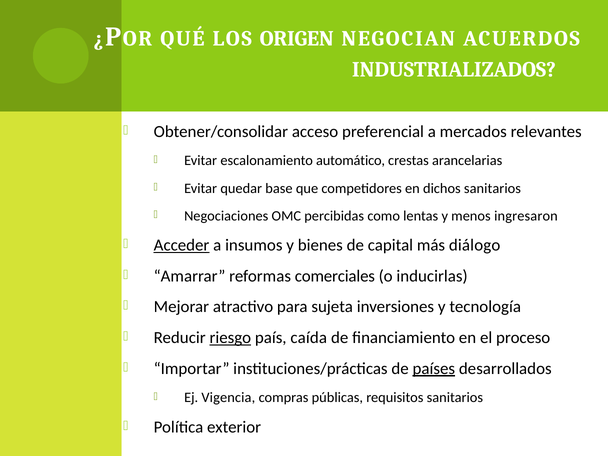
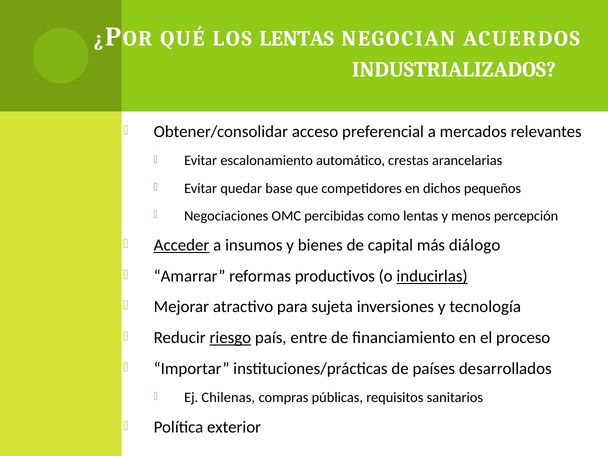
LOS ORIGEN: ORIGEN -> LENTAS
dichos sanitarios: sanitarios -> pequeños
ingresaron: ingresaron -> percepción
comerciales: comerciales -> productivos
inducirlas underline: none -> present
caída: caída -> entre
países underline: present -> none
Vigencia: Vigencia -> Chilenas
